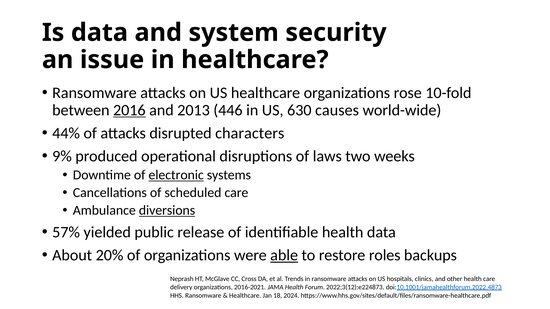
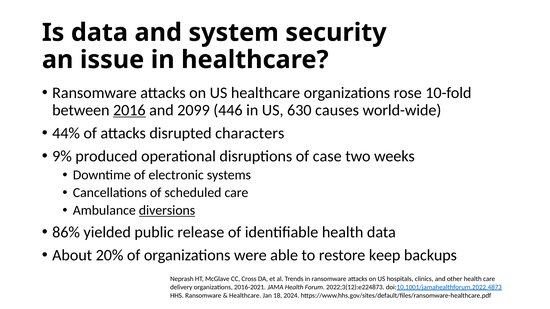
2013: 2013 -> 2099
laws: laws -> case
electronic underline: present -> none
57%: 57% -> 86%
able underline: present -> none
roles: roles -> keep
